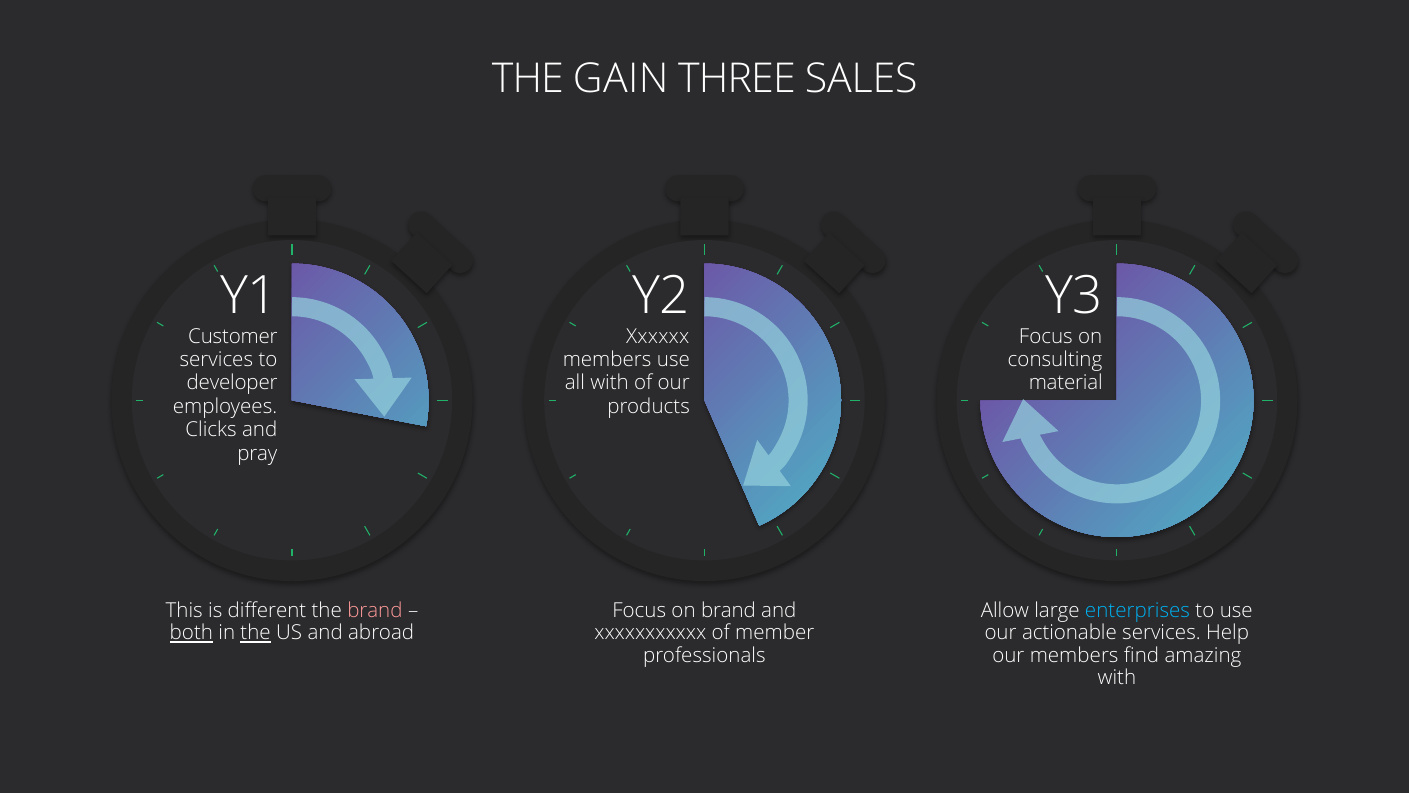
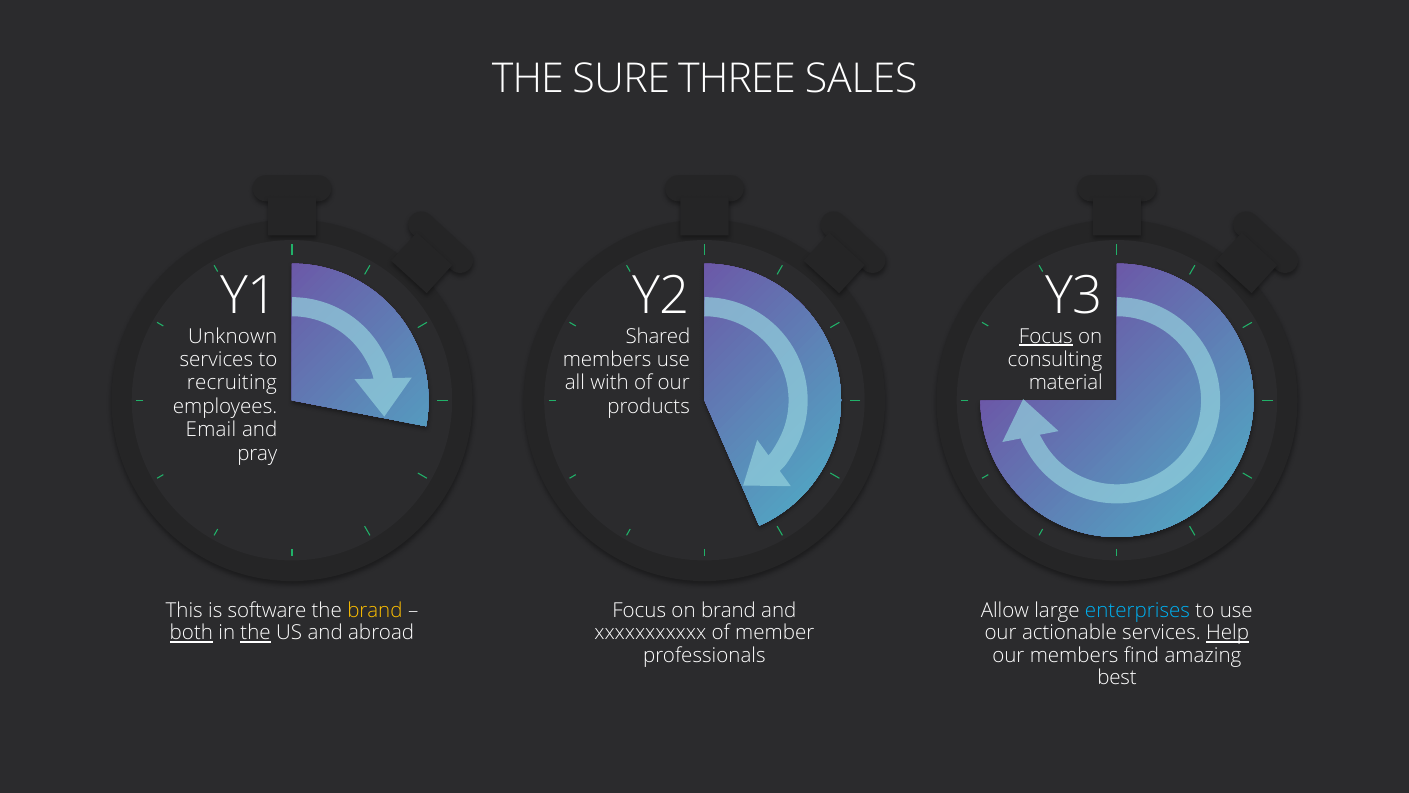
GAIN: GAIN -> SURE
Customer: Customer -> Unknown
Xxxxxx: Xxxxxx -> Shared
Focus at (1046, 336) underline: none -> present
developer: developer -> recruiting
Clicks: Clicks -> Email
different: different -> software
brand at (375, 610) colour: pink -> yellow
Help underline: none -> present
with at (1117, 677): with -> best
